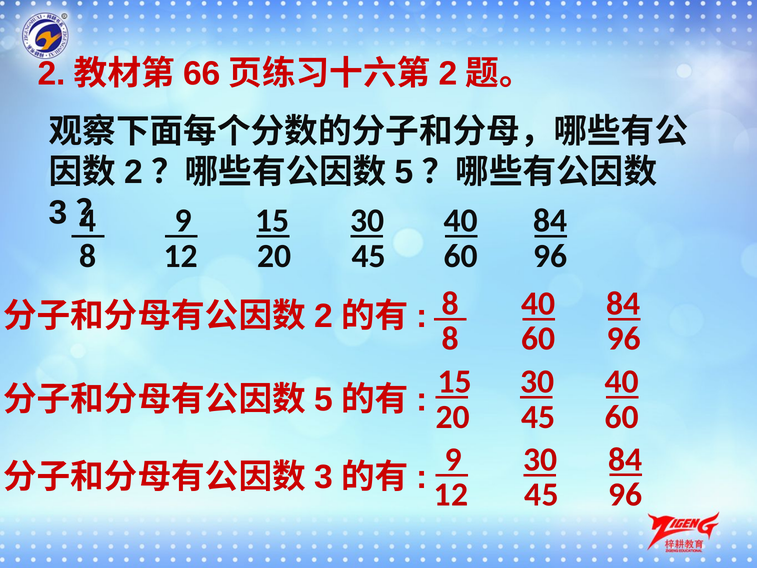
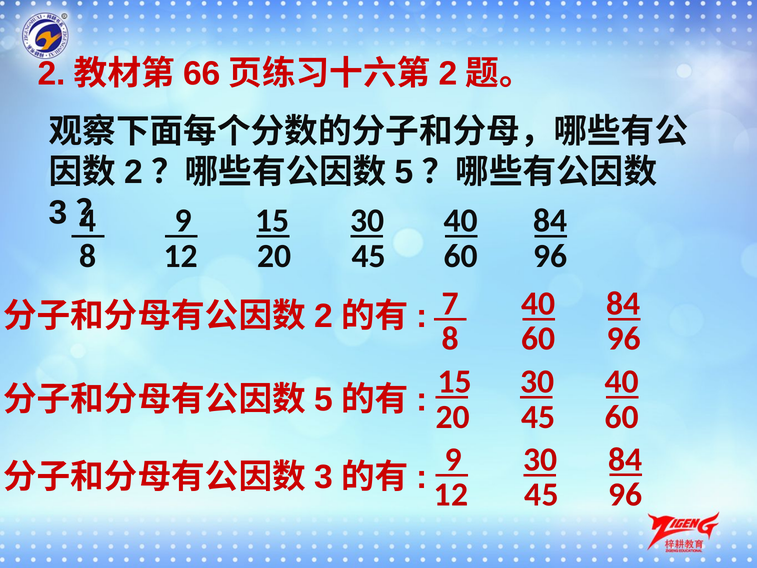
8 at (450, 304): 8 -> 7
